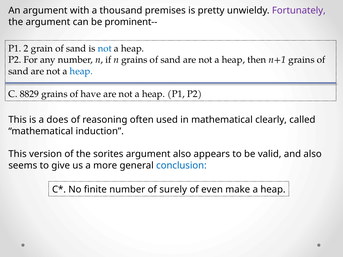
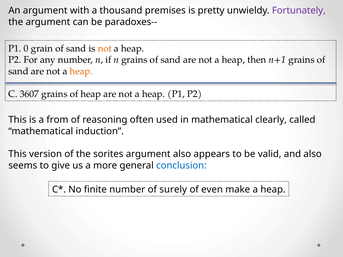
prominent--: prominent-- -> paradoxes--
2: 2 -> 0
not at (105, 48) colour: blue -> orange
heap at (81, 71) colour: blue -> orange
8829: 8829 -> 3607
of have: have -> heap
does: does -> from
